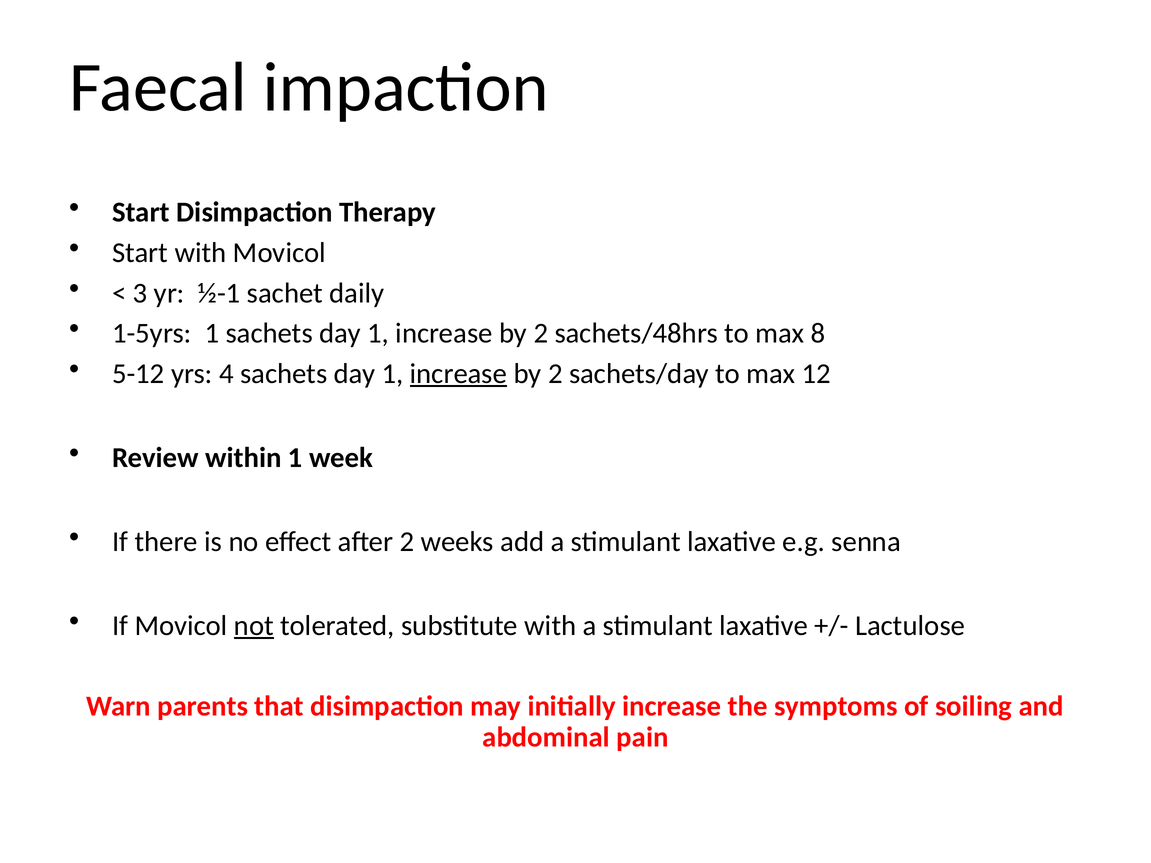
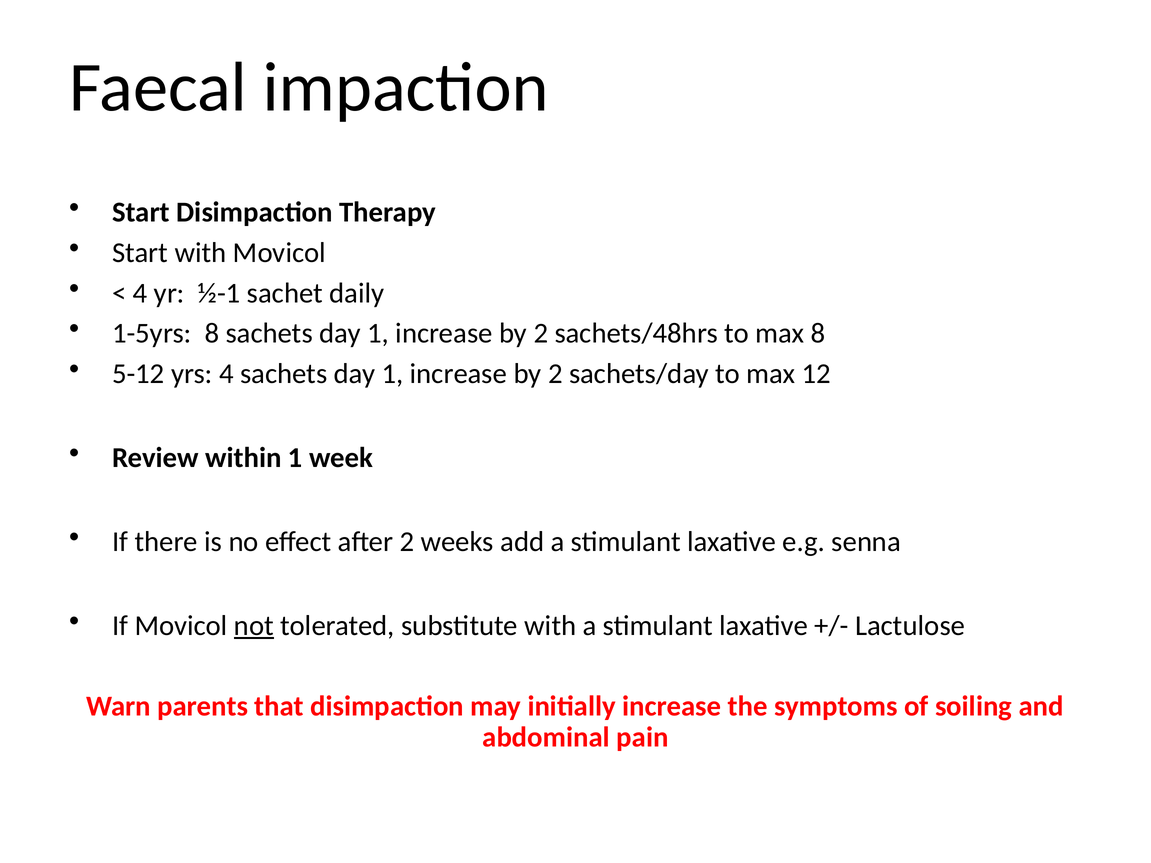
3 at (140, 293): 3 -> 4
1-5yrs 1: 1 -> 8
increase at (458, 374) underline: present -> none
